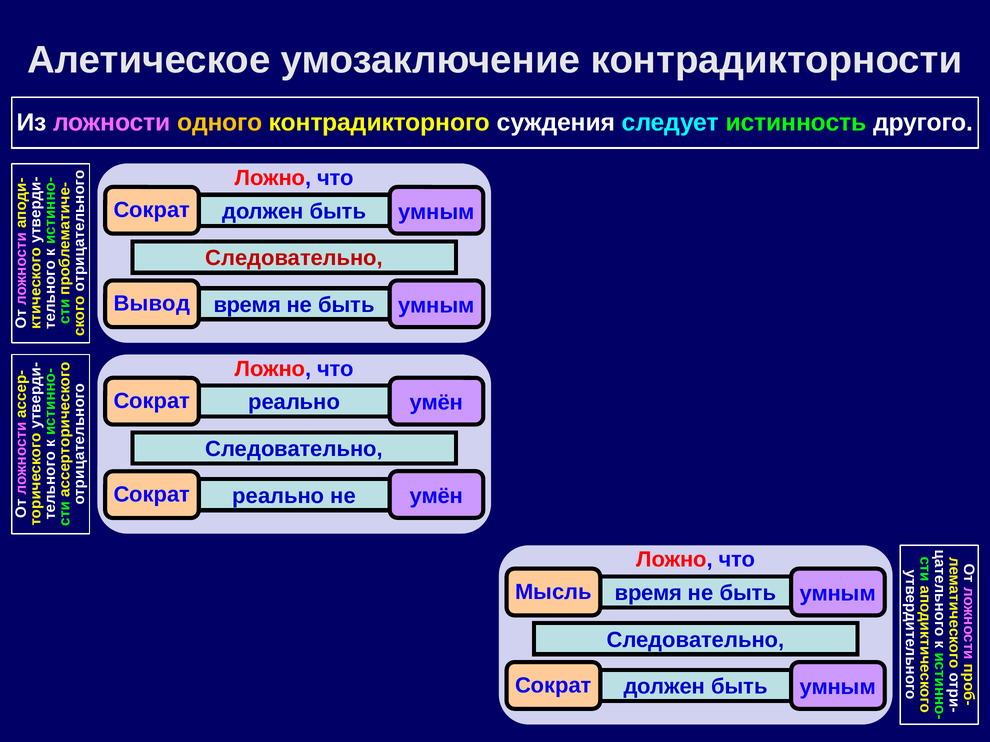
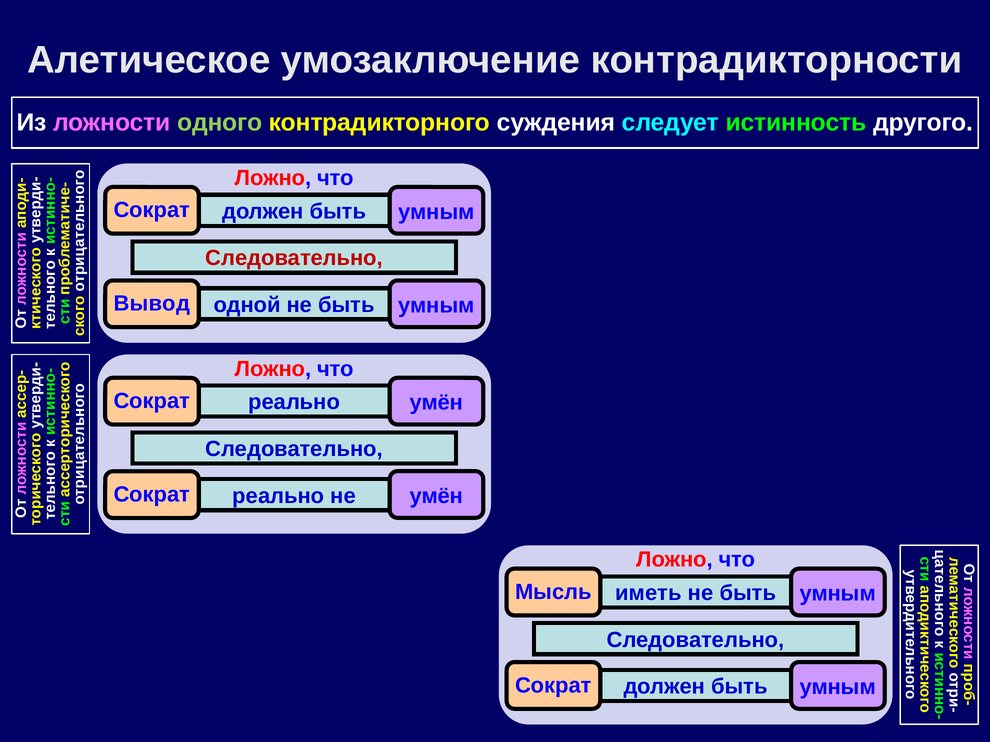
одного colour: yellow -> light green
время at (247, 305): время -> одной
время at (649, 593): время -> иметь
